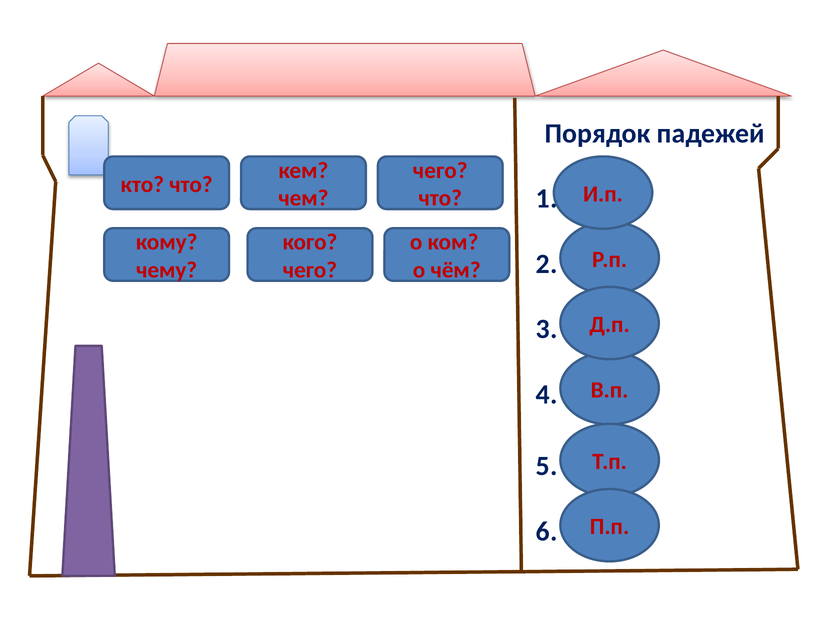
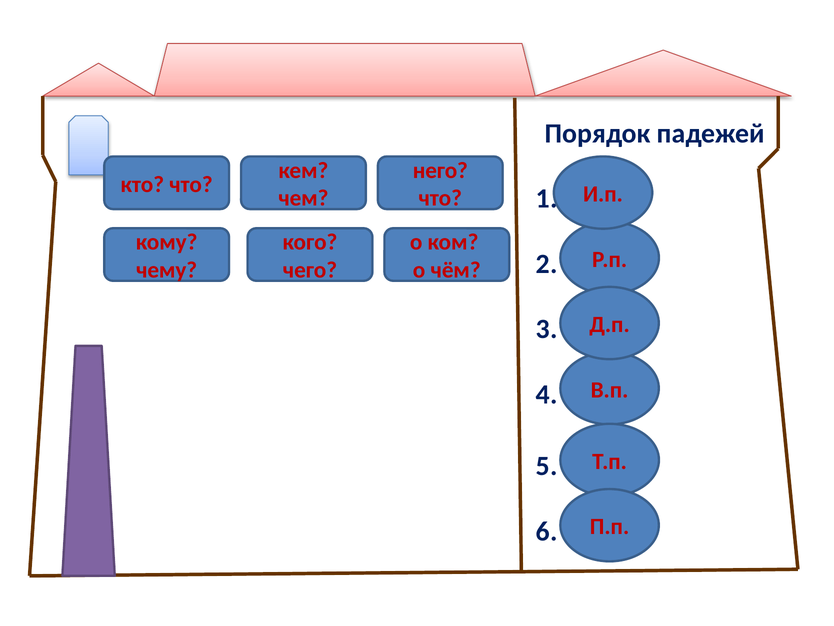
чего at (440, 170): чего -> него
